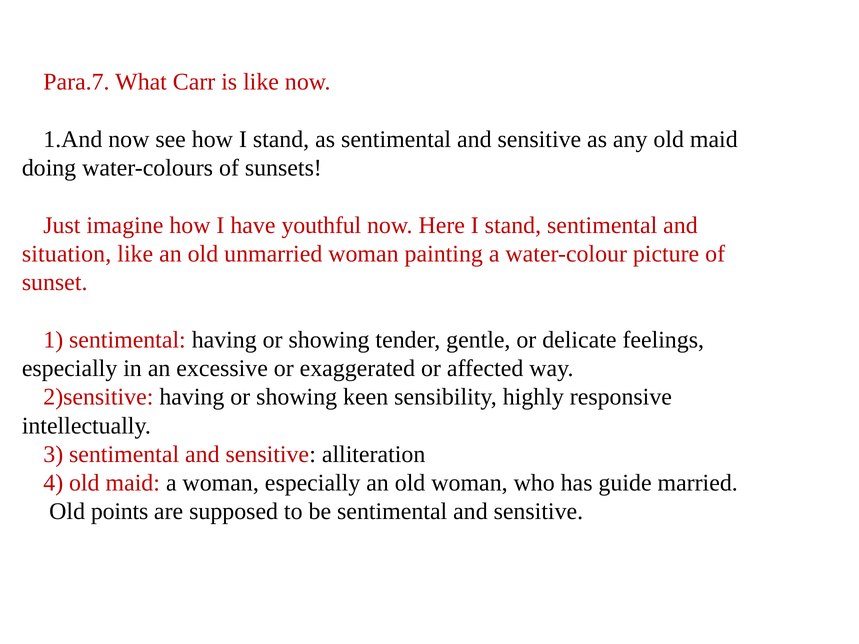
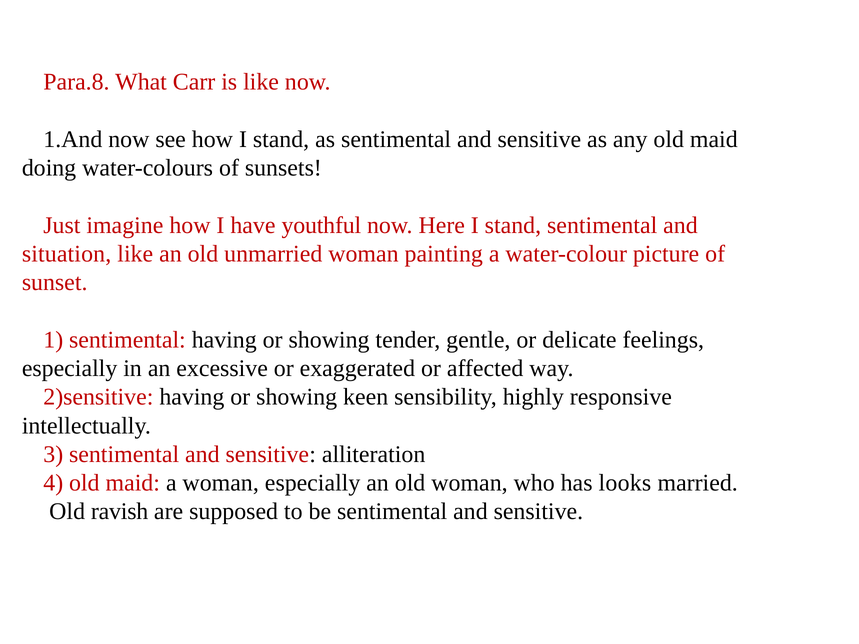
Para.7: Para.7 -> Para.8
guide: guide -> looks
points: points -> ravish
